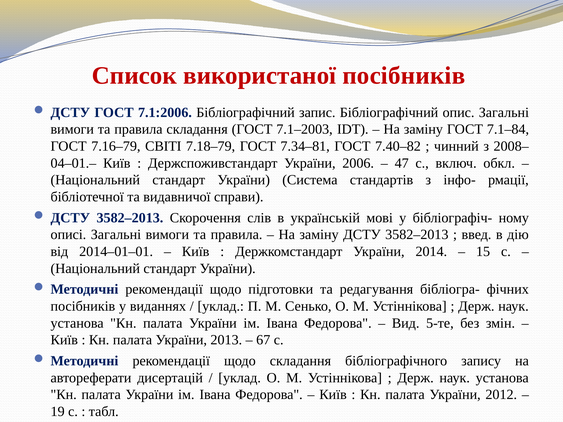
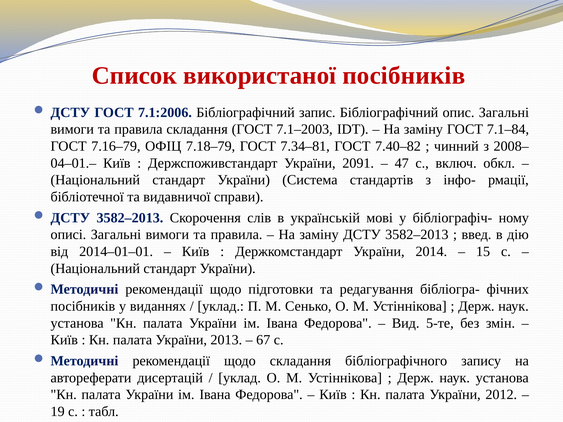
СВІТІ: СВІТІ -> ОФІЦ
2006: 2006 -> 2091
